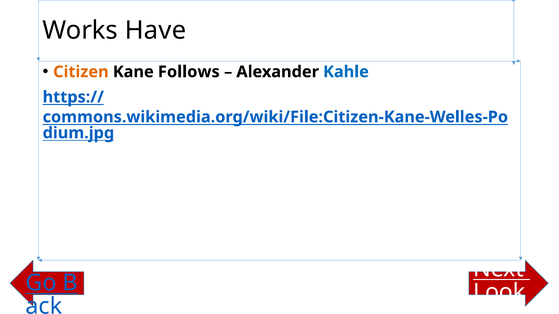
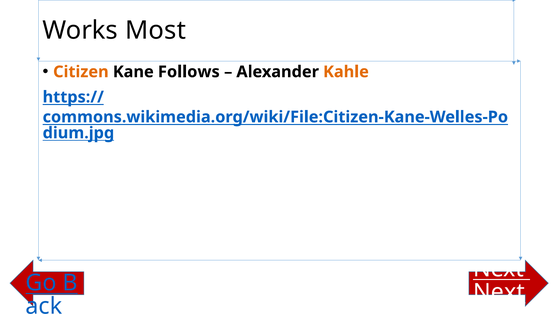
Have: Have -> Most
Kahle colour: blue -> orange
Look at (499, 293): Look -> Next
